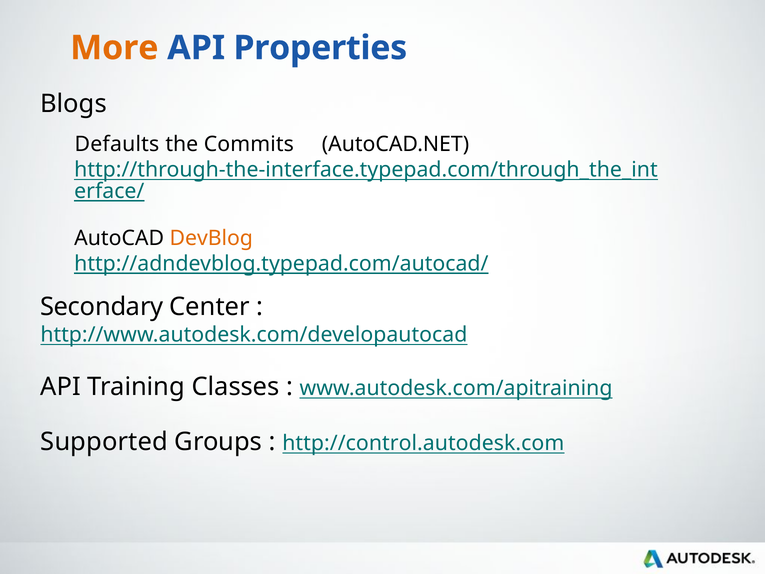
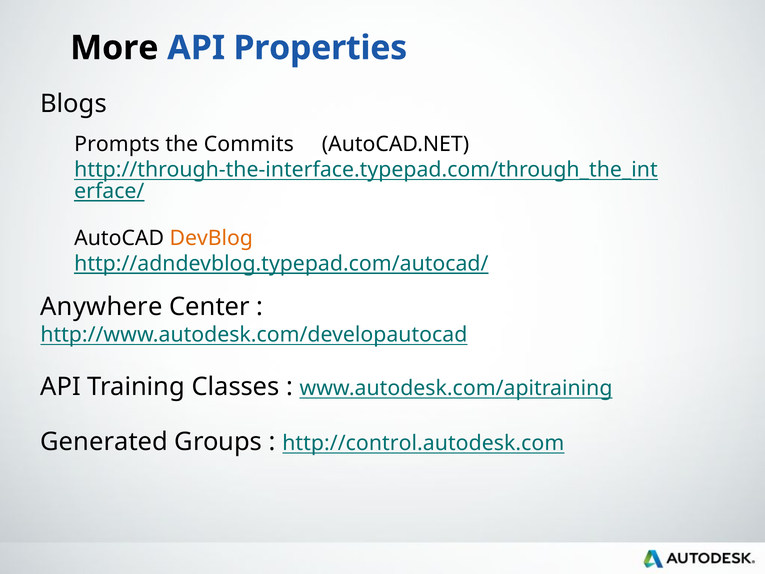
More colour: orange -> black
Defaults: Defaults -> Prompts
Secondary: Secondary -> Anywhere
Supported: Supported -> Generated
